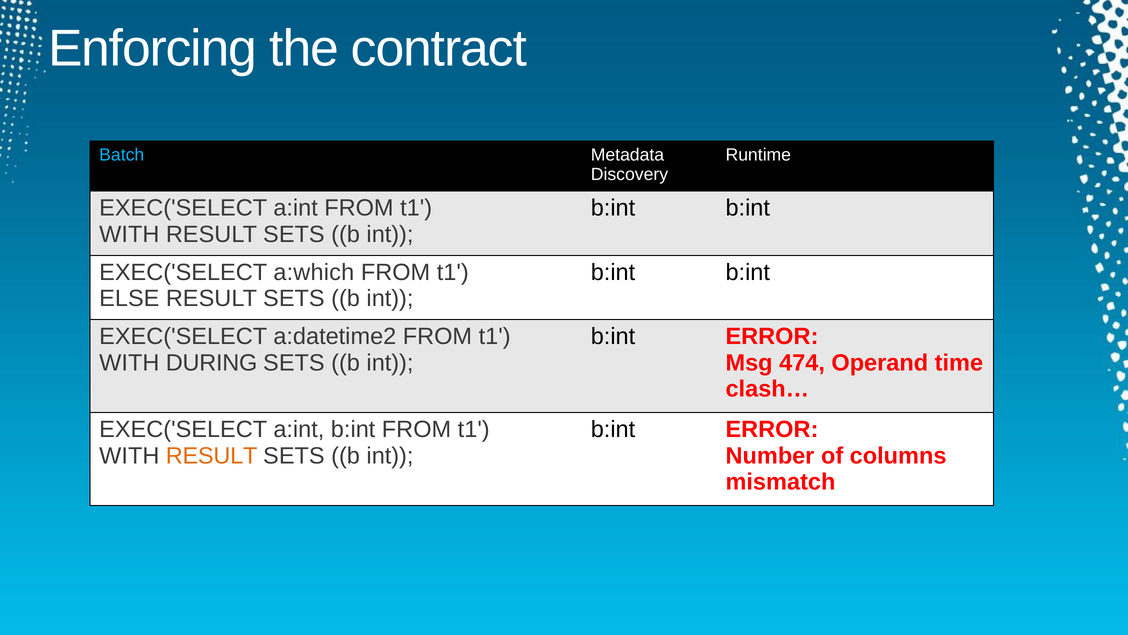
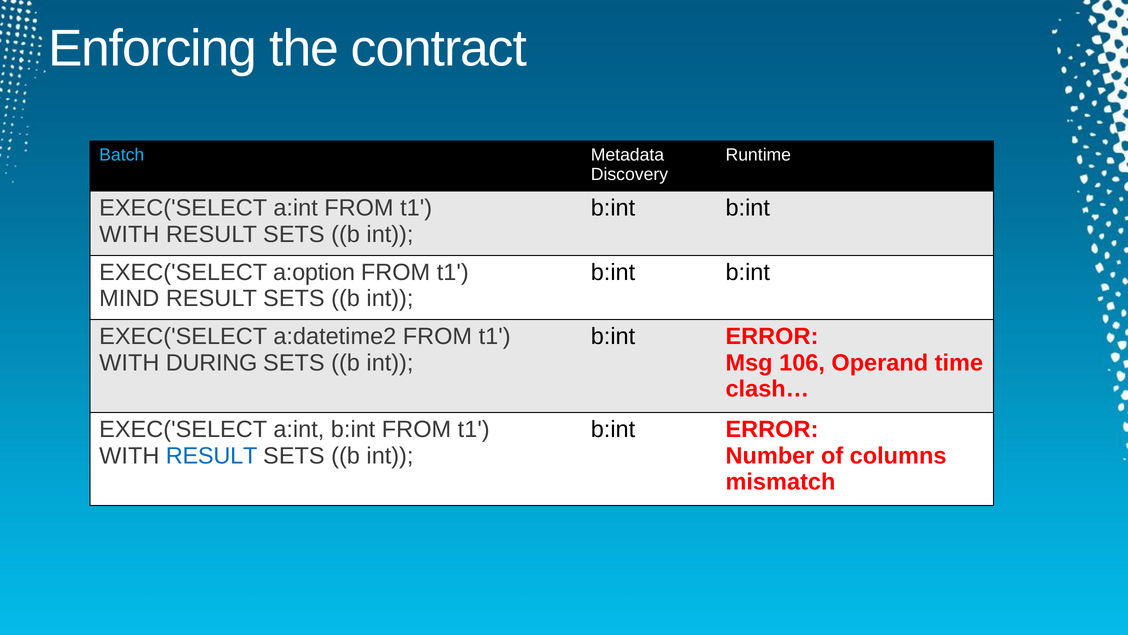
a:which: a:which -> a:option
ELSE: ELSE -> MIND
474: 474 -> 106
RESULT at (212, 456) colour: orange -> blue
